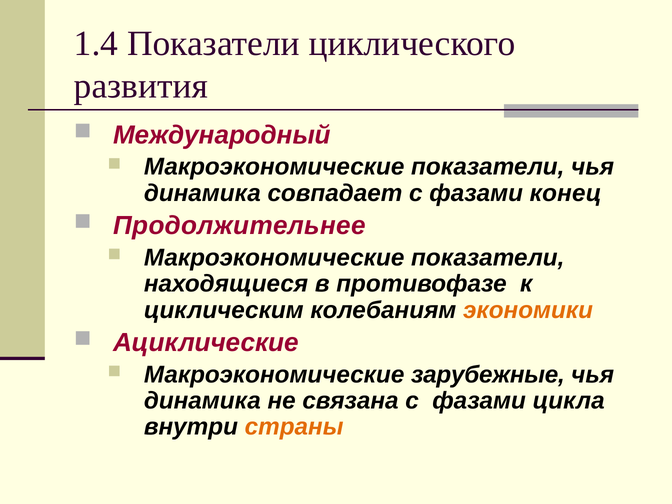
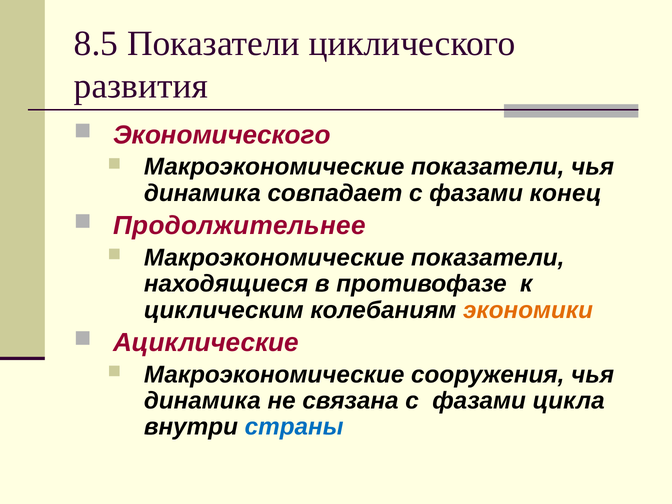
1.4: 1.4 -> 8.5
Международный: Международный -> Экономического
зарубежные: зарубежные -> сооружения
страны colour: orange -> blue
